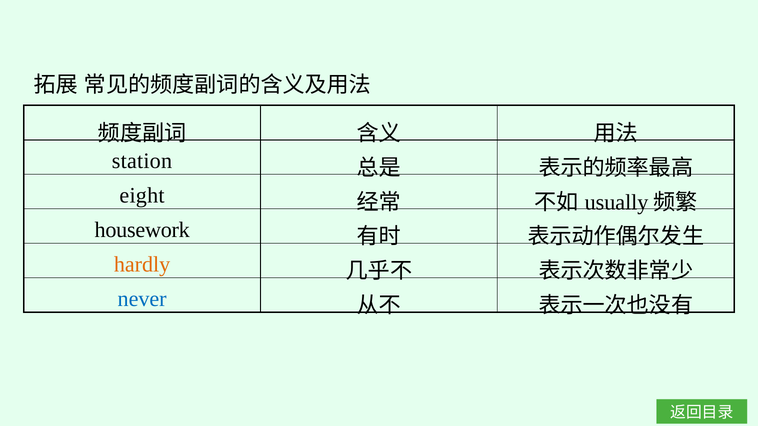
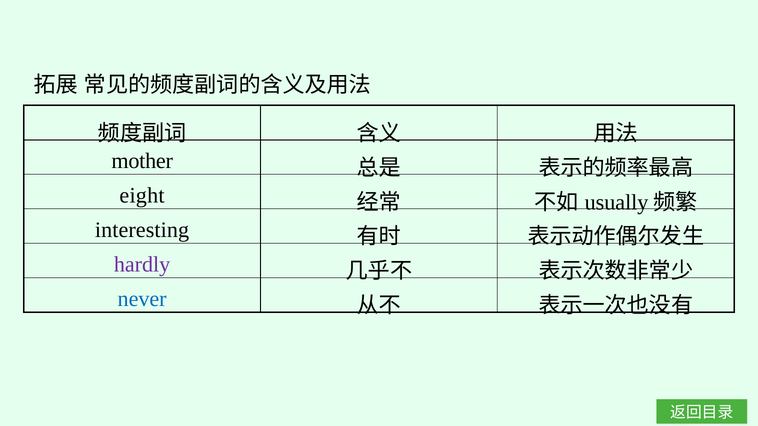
station: station -> mother
housework: housework -> interesting
hardly colour: orange -> purple
